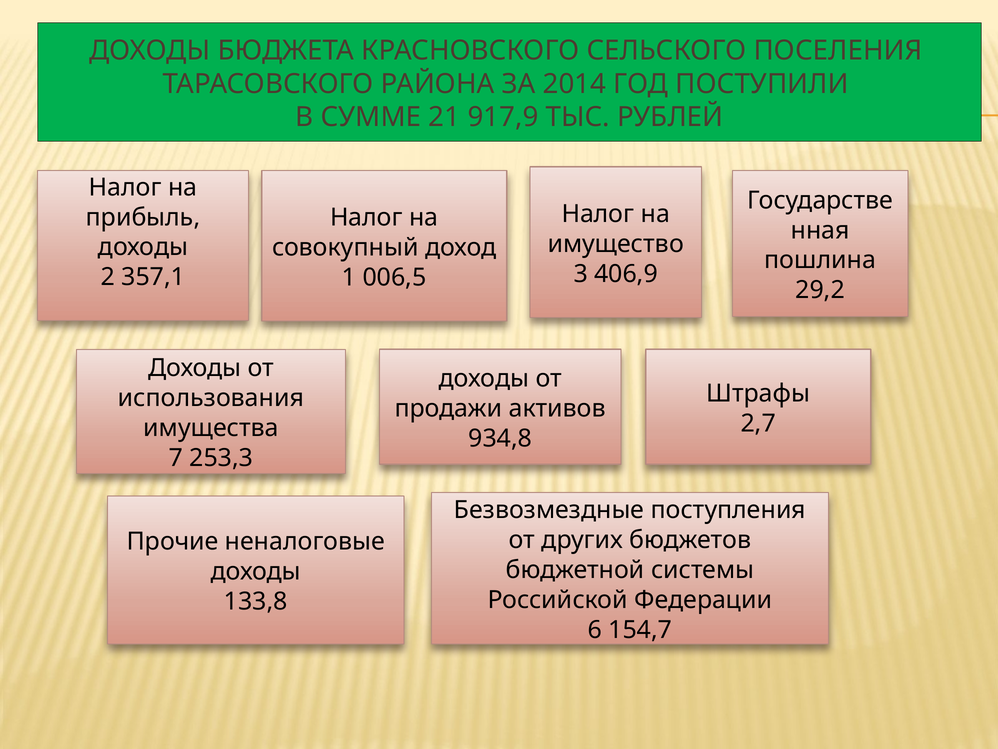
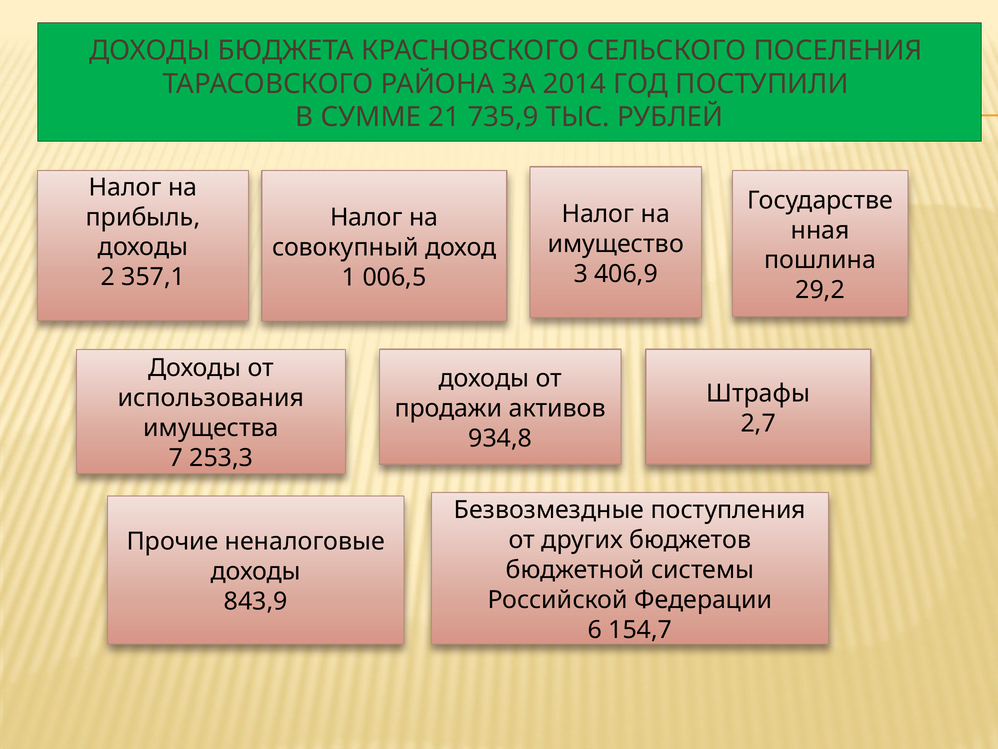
917,9: 917,9 -> 735,9
133,8: 133,8 -> 843,9
